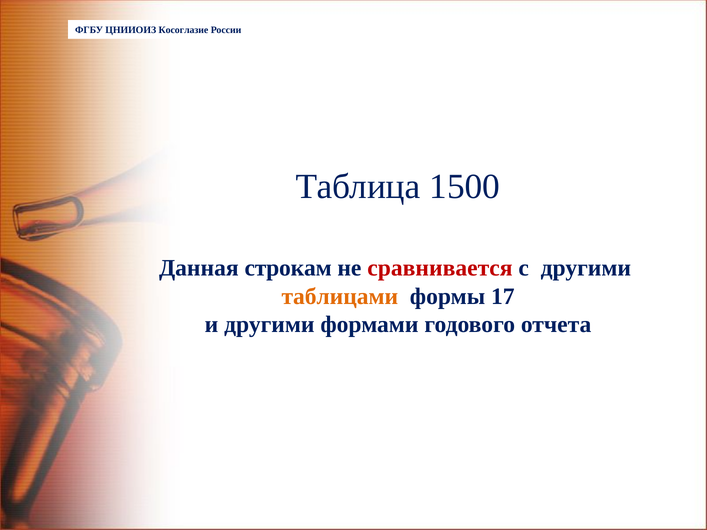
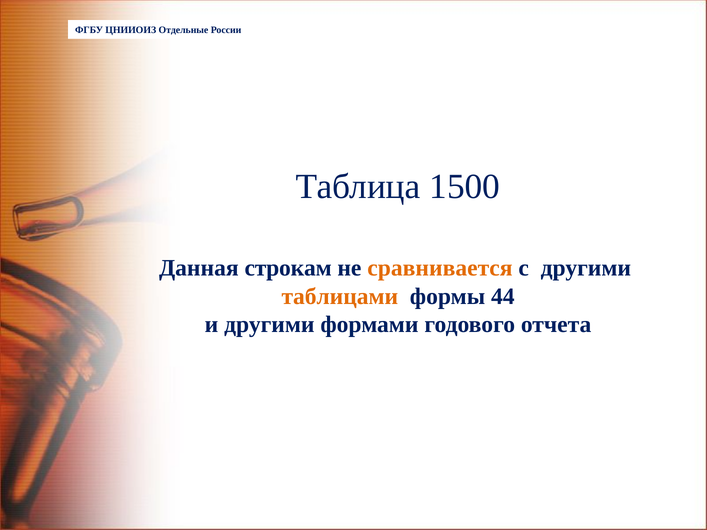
Косоглазие: Косоглазие -> Отдельные
сравнивается colour: red -> orange
17: 17 -> 44
